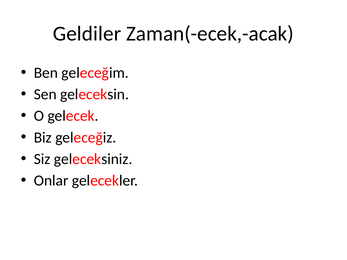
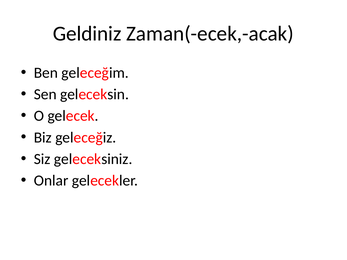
Geldiler: Geldiler -> Geldiniz
